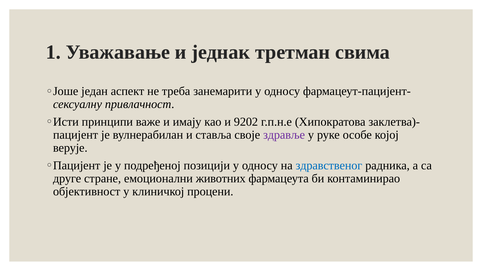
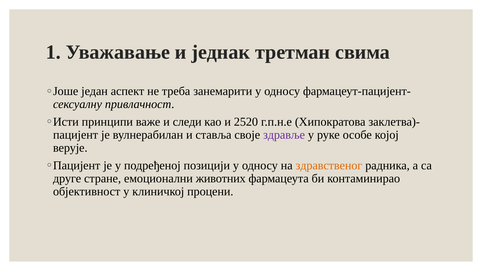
имају: имају -> следи
9202: 9202 -> 2520
здравственог colour: blue -> orange
